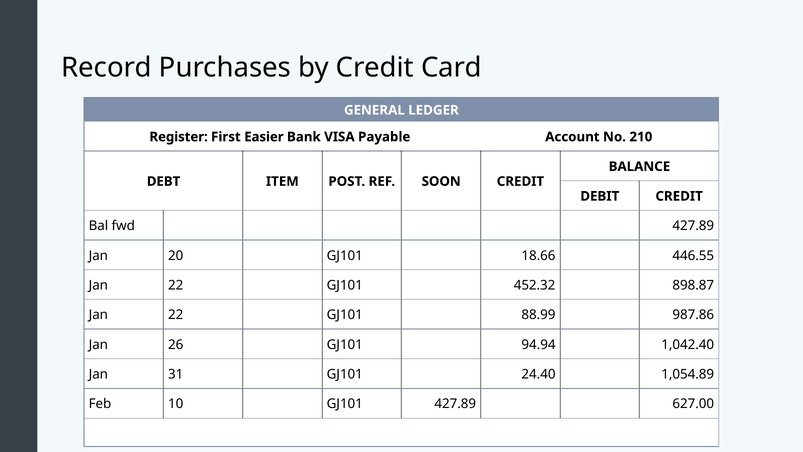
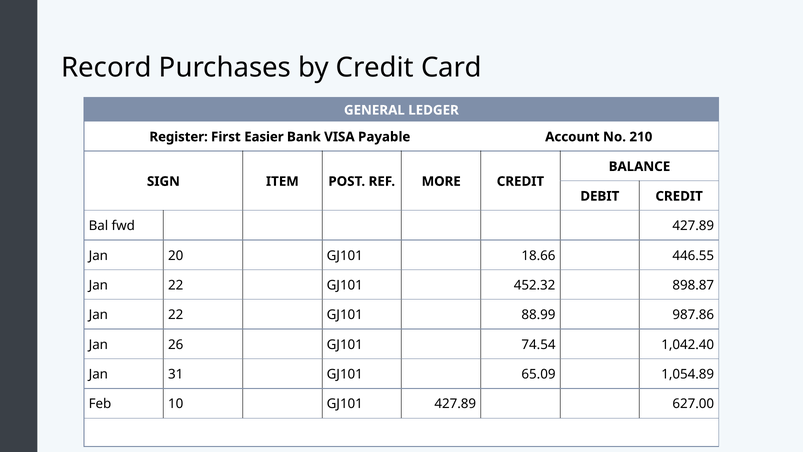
DEBT: DEBT -> SIGN
SOON: SOON -> MORE
94.94: 94.94 -> 74.54
24.40: 24.40 -> 65.09
